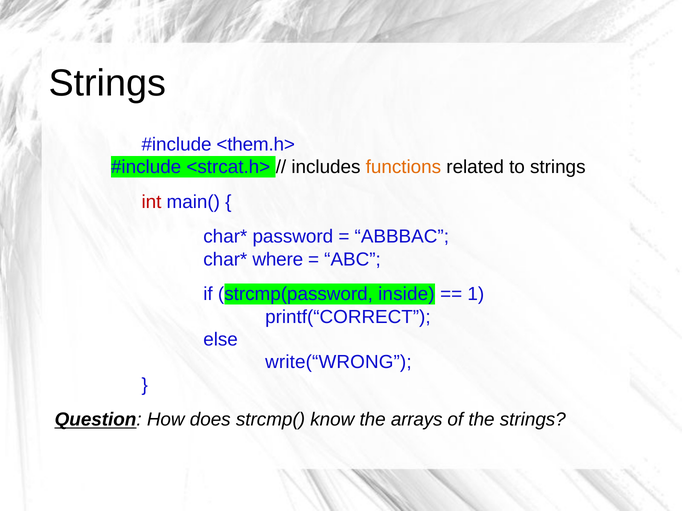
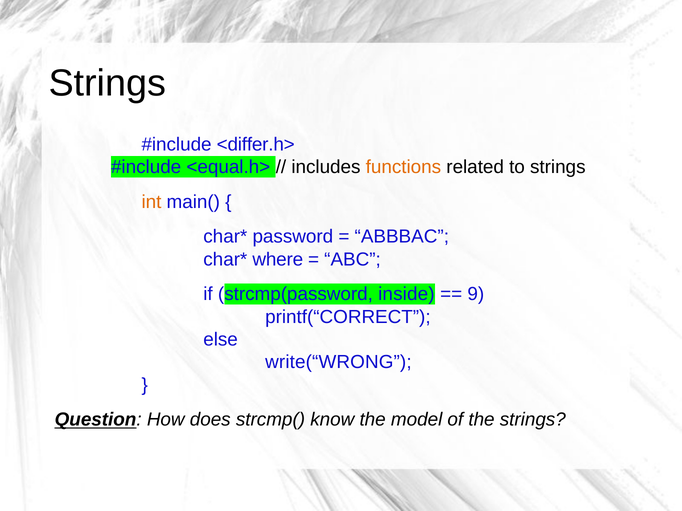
<them.h>: <them.h> -> <differ.h>
<strcat.h>: <strcat.h> -> <equal.h>
int colour: red -> orange
1: 1 -> 9
arrays: arrays -> model
